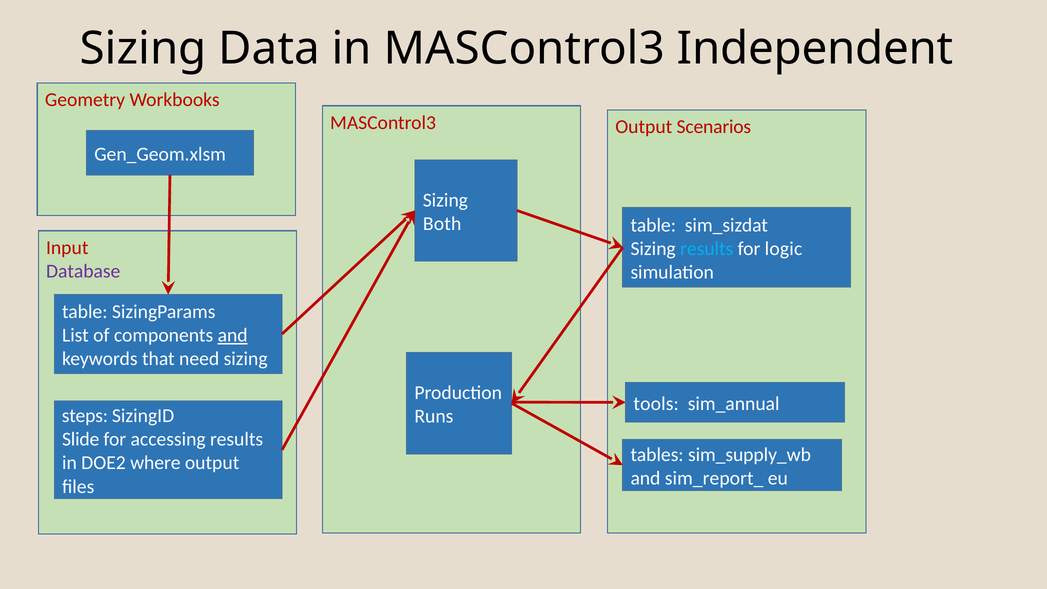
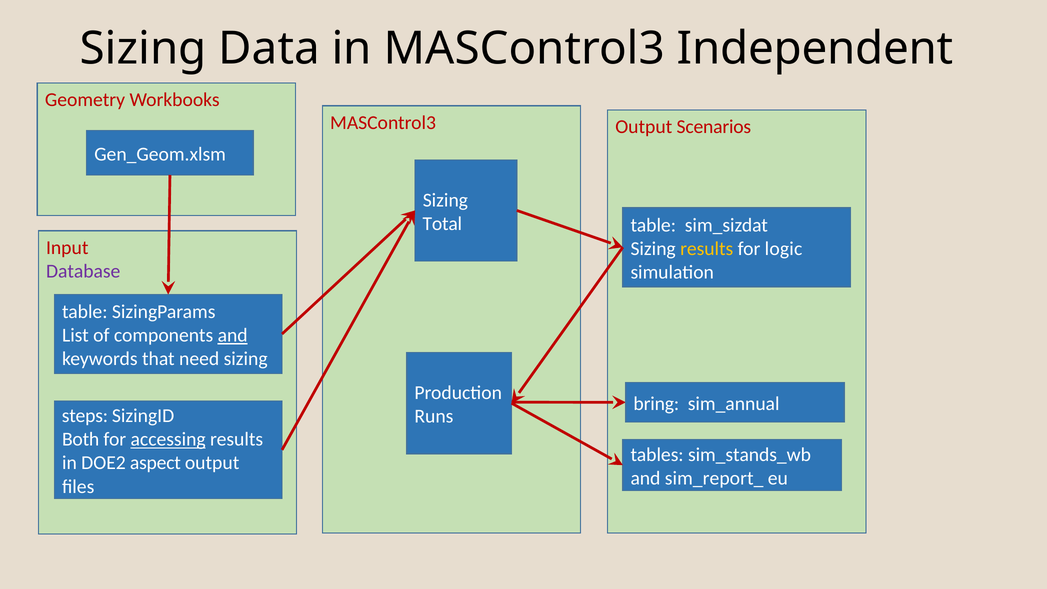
Both: Both -> Total
results at (707, 249) colour: light blue -> yellow
tools: tools -> bring
Slide: Slide -> Both
accessing underline: none -> present
sim_supply_wb: sim_supply_wb -> sim_stands_wb
where: where -> aspect
